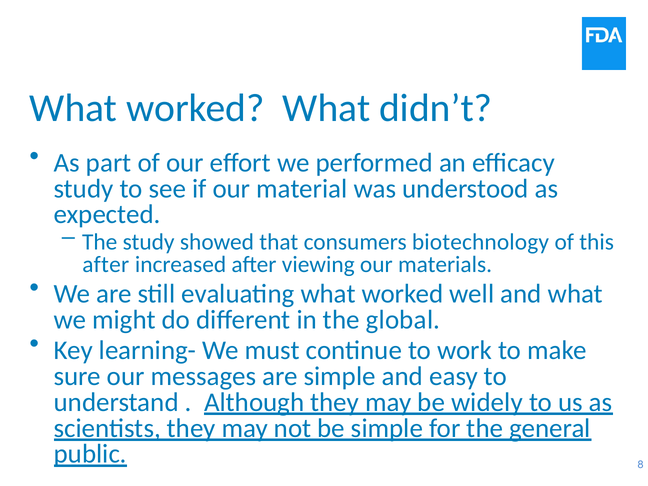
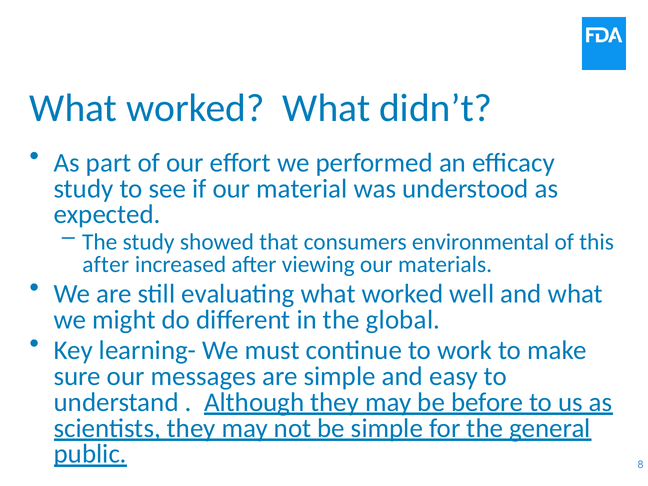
biotechnology: biotechnology -> environmental
widely: widely -> before
